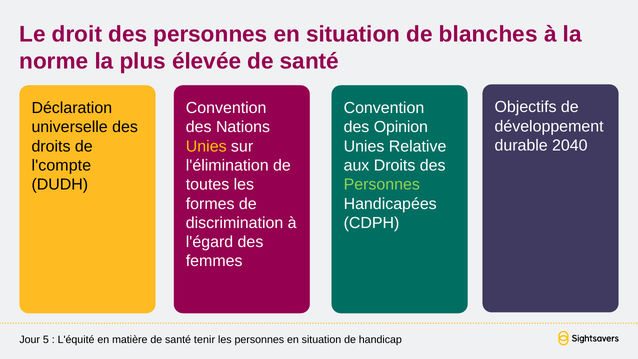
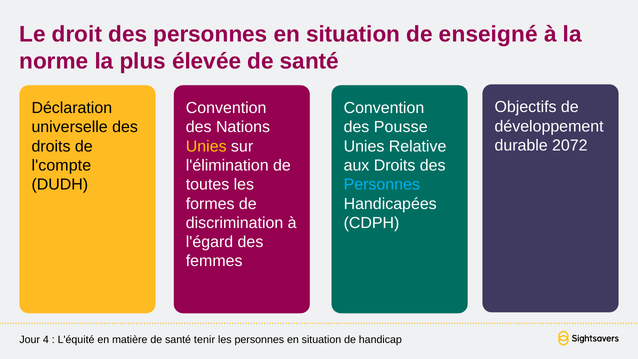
blanches: blanches -> enseigné
Opinion: Opinion -> Pousse
2040: 2040 -> 2072
Personnes at (382, 185) colour: light green -> light blue
5: 5 -> 4
